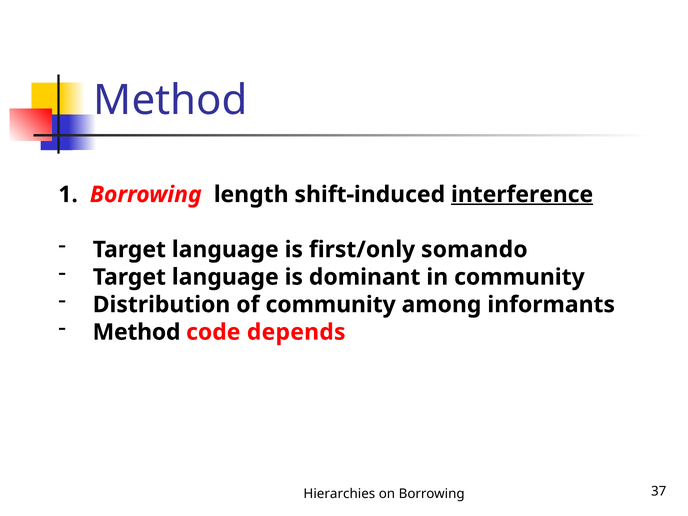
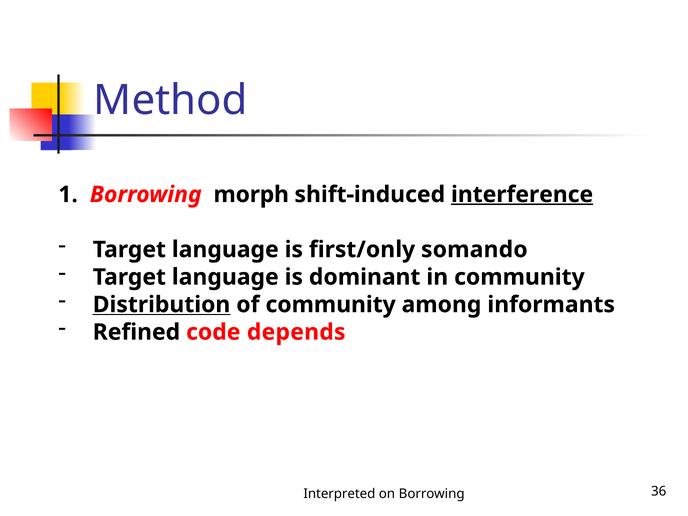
length: length -> morph
Distribution underline: none -> present
Method at (137, 332): Method -> Refined
Hierarchies: Hierarchies -> Interpreted
37: 37 -> 36
